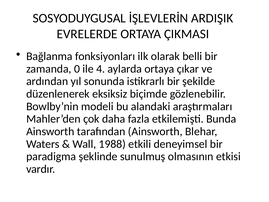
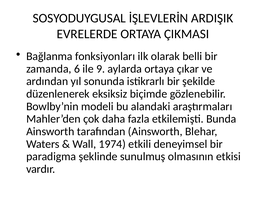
0: 0 -> 6
4: 4 -> 9
1988: 1988 -> 1974
